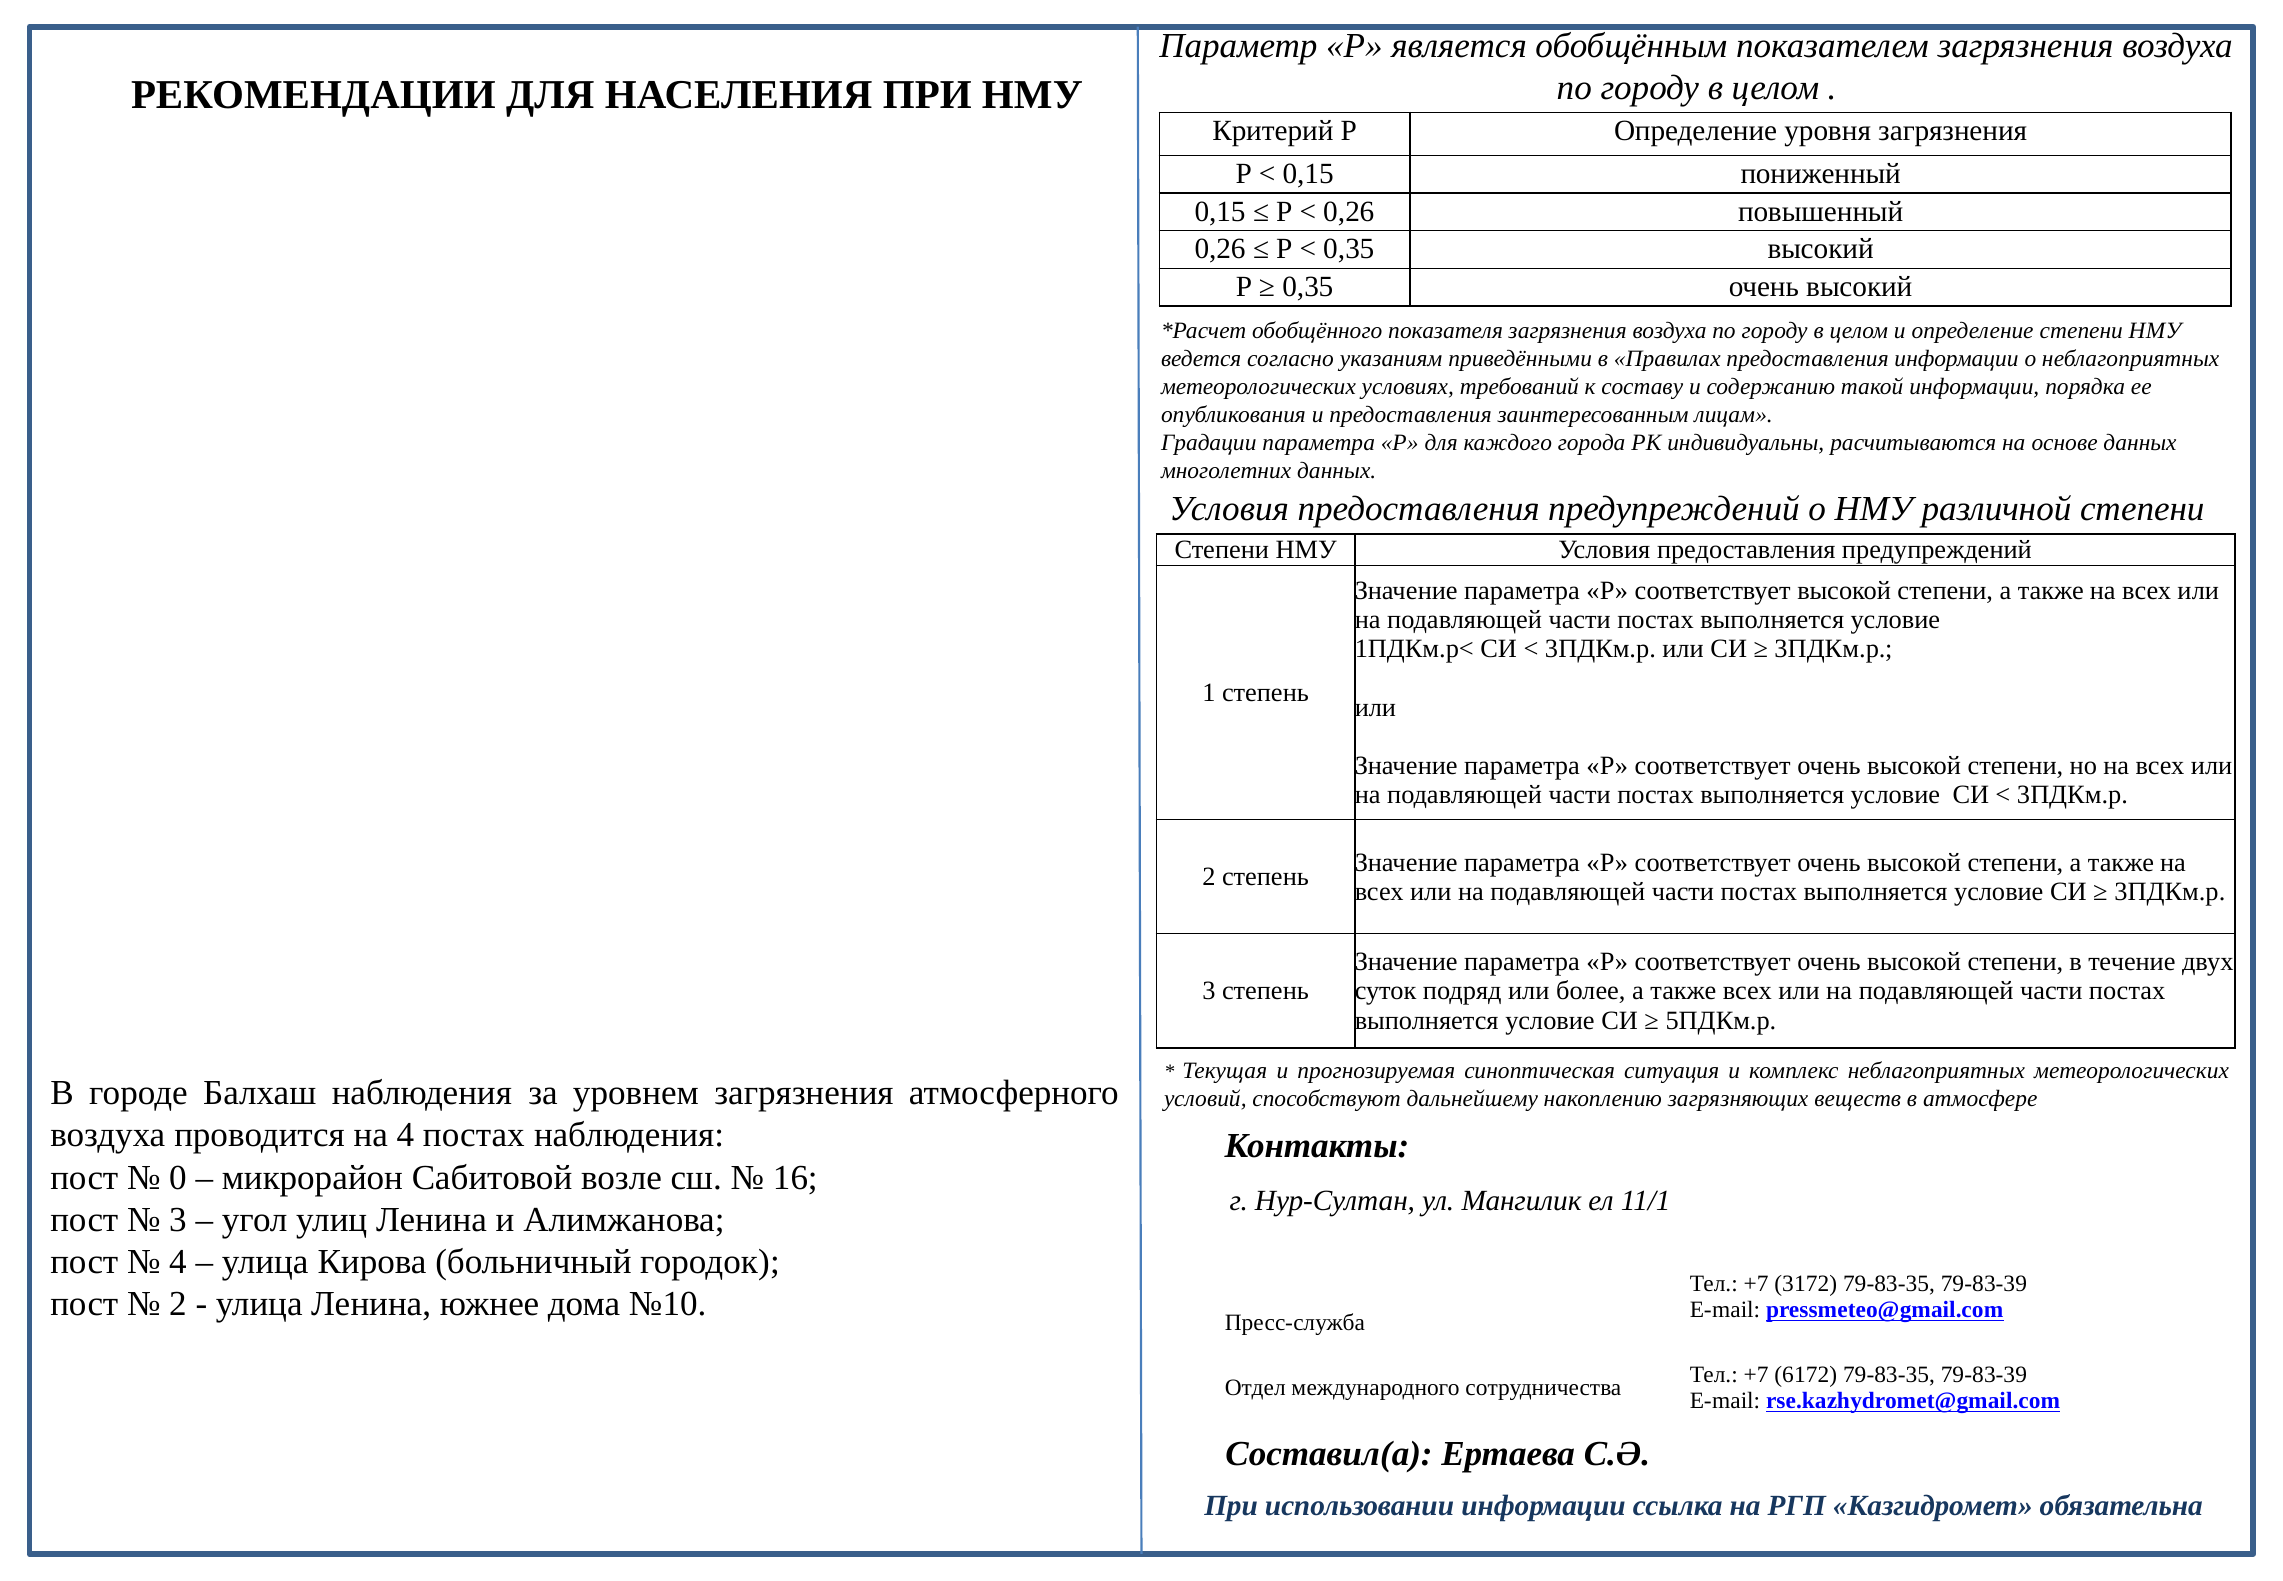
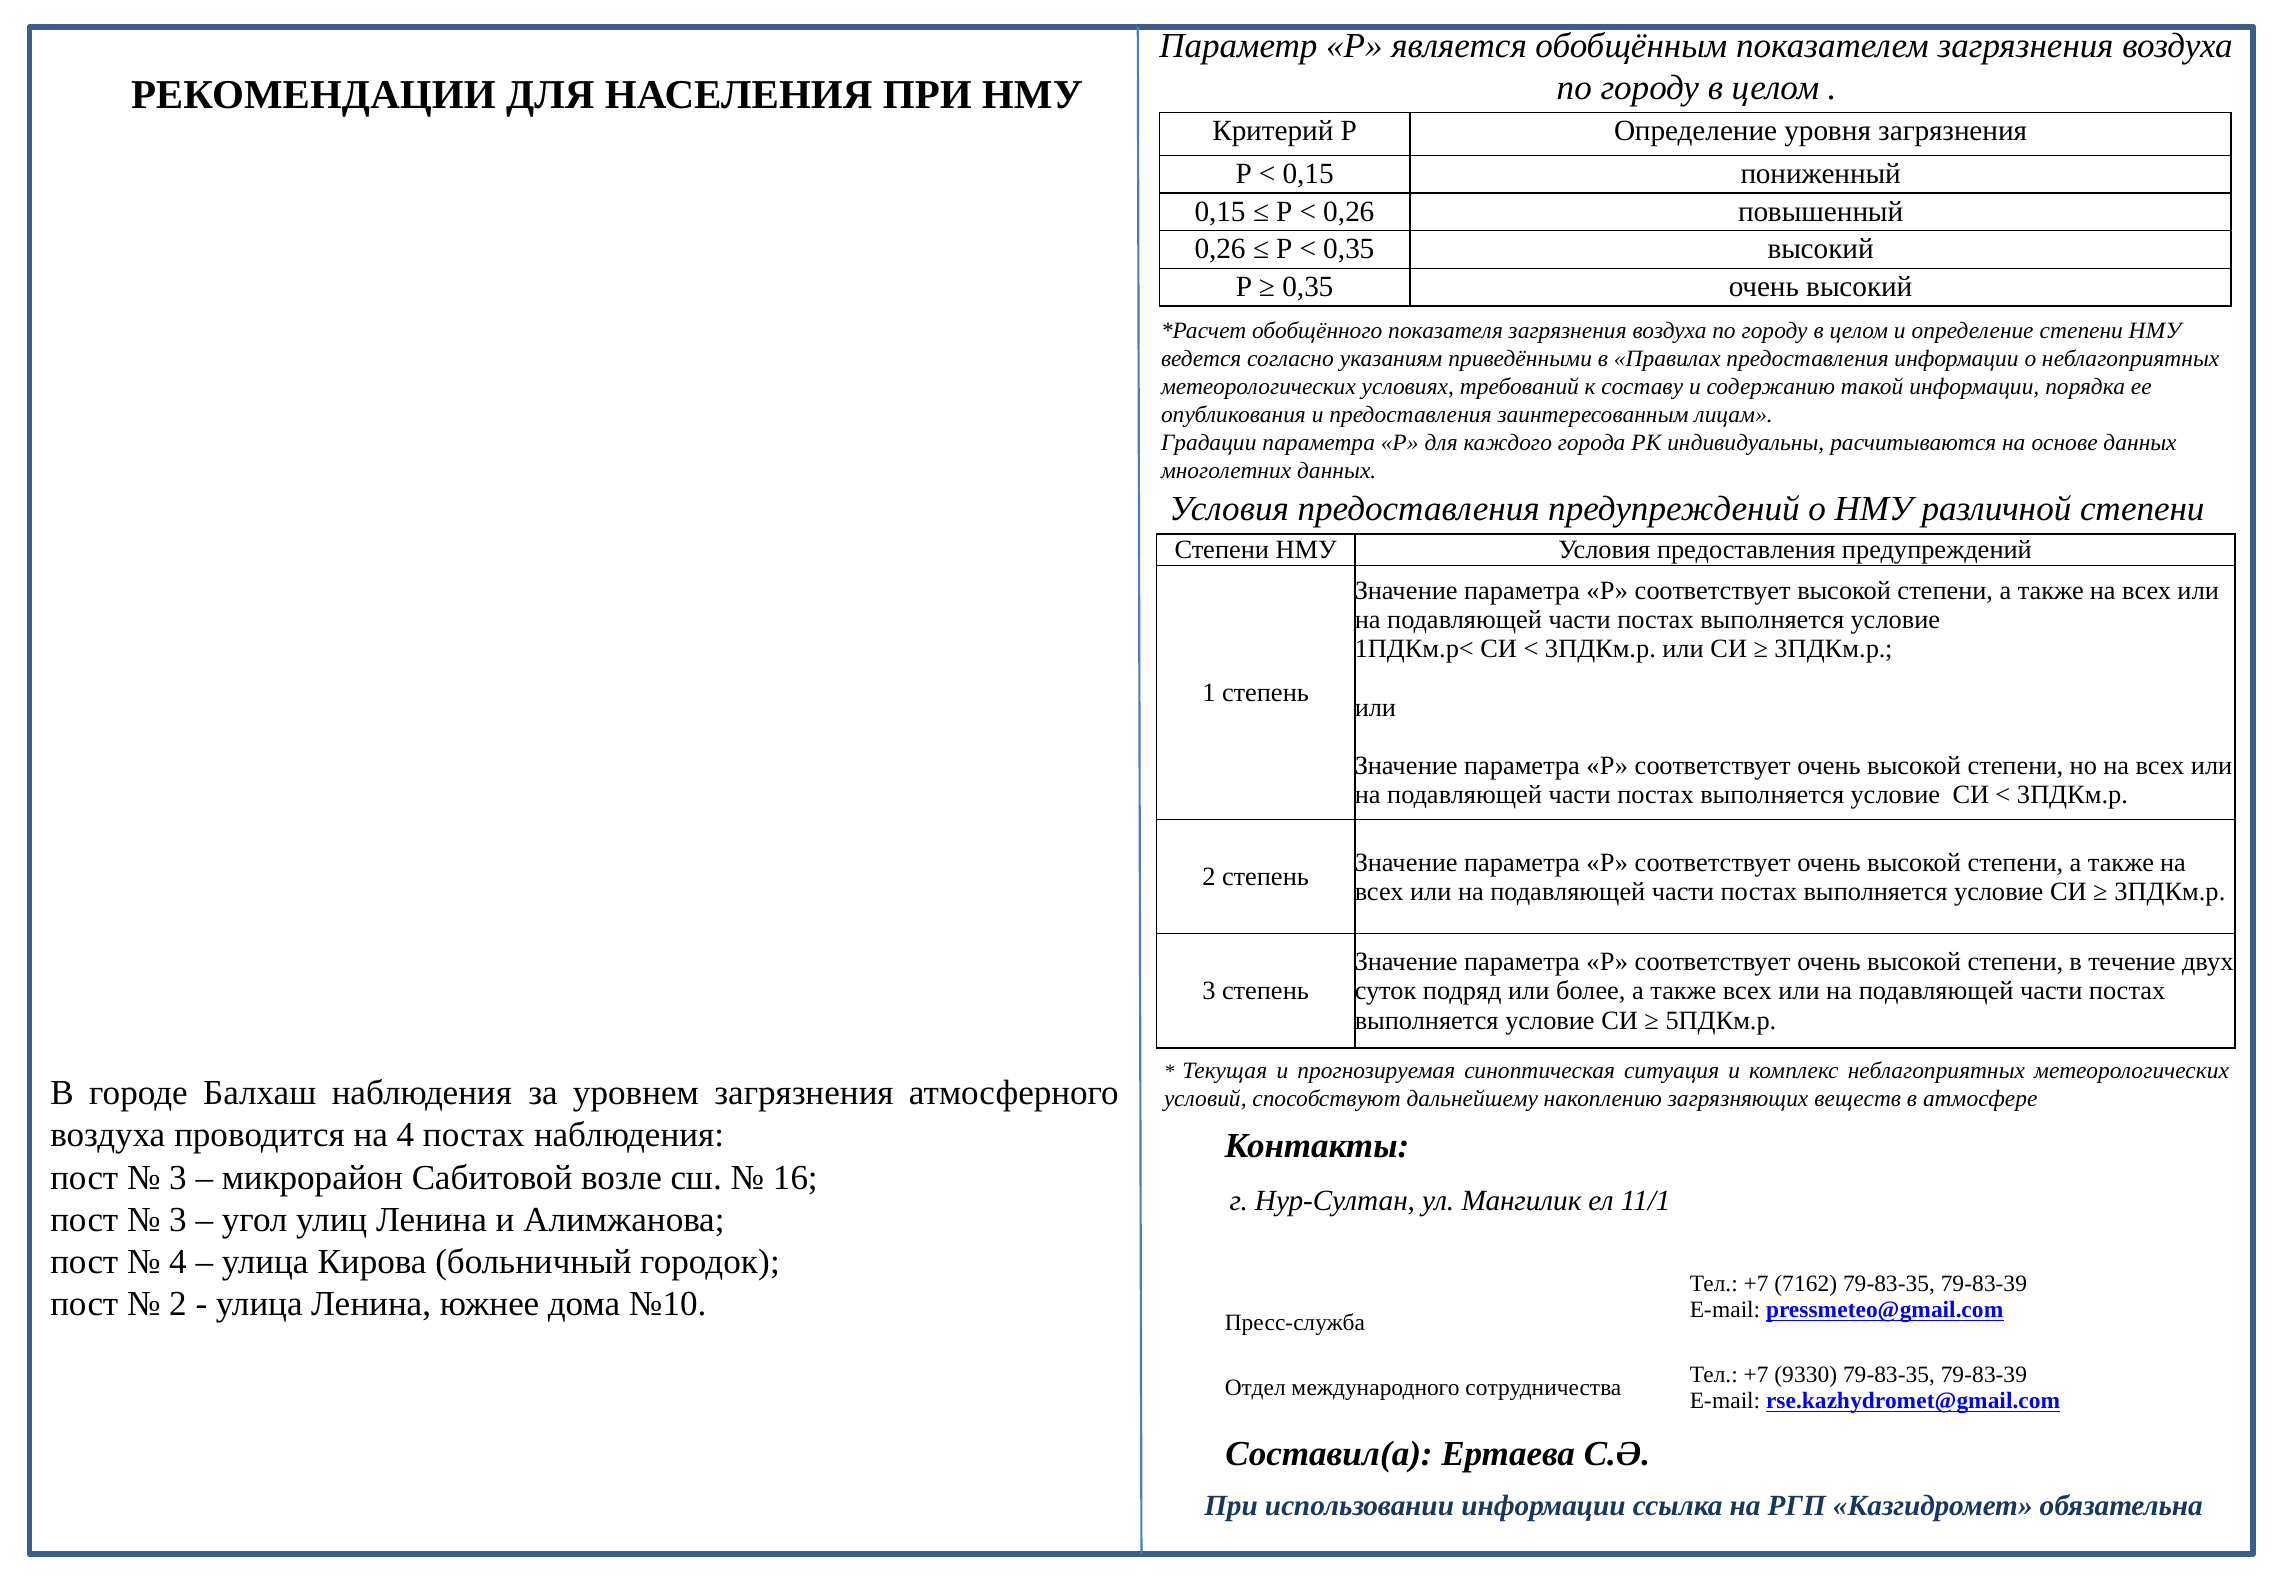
0 at (178, 1177): 0 -> 3
3172: 3172 -> 7162
6172: 6172 -> 9330
